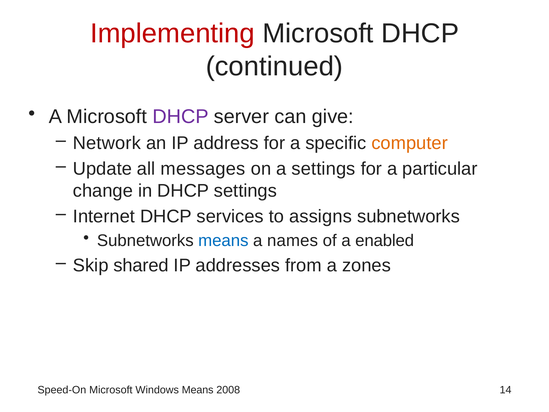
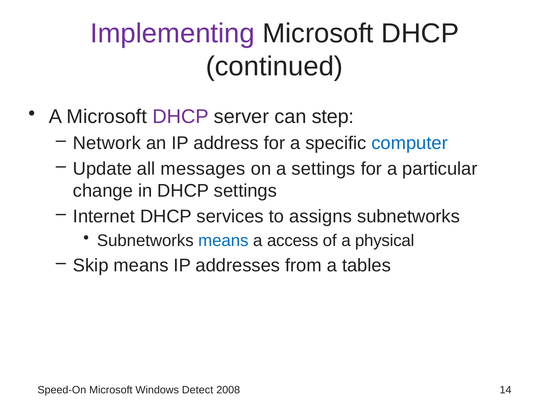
Implementing colour: red -> purple
give: give -> step
computer colour: orange -> blue
names: names -> access
enabled: enabled -> physical
Skip shared: shared -> means
zones: zones -> tables
Windows Means: Means -> Detect
